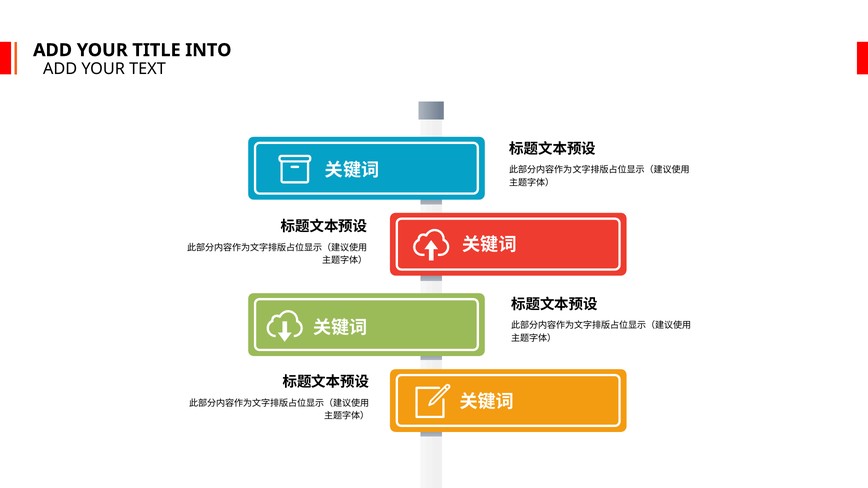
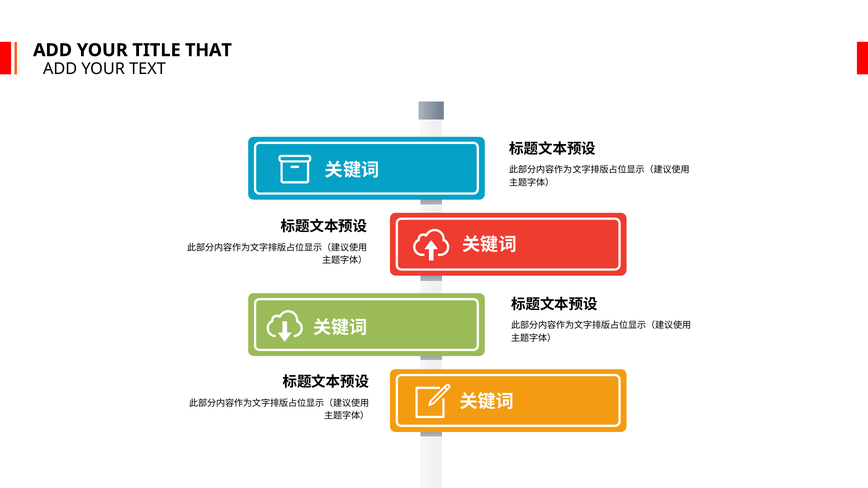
INTO: INTO -> THAT
